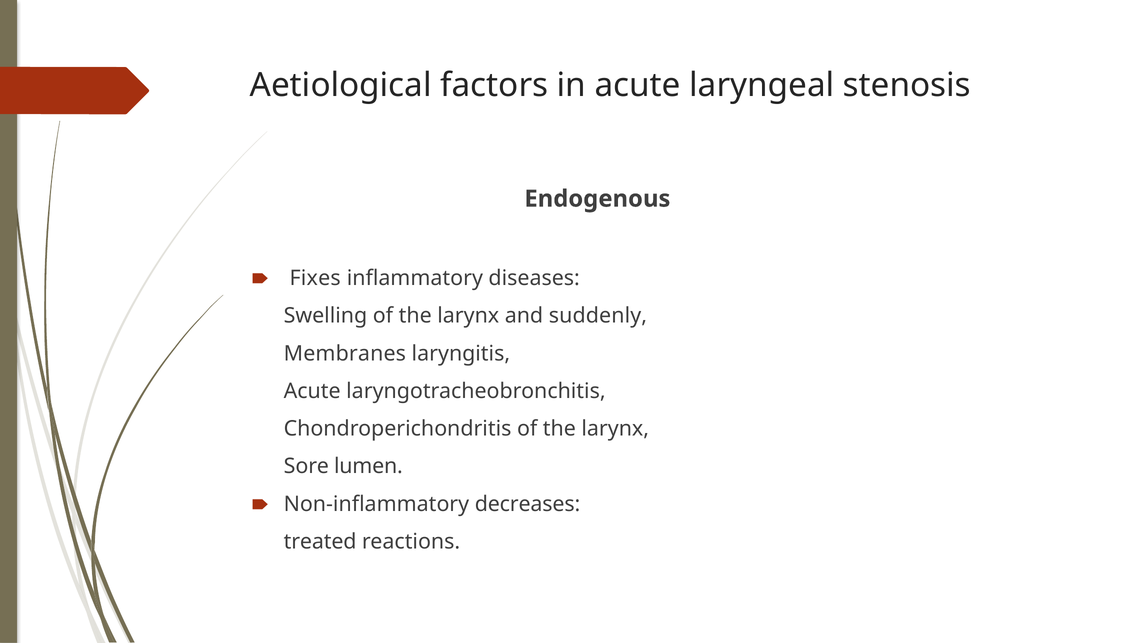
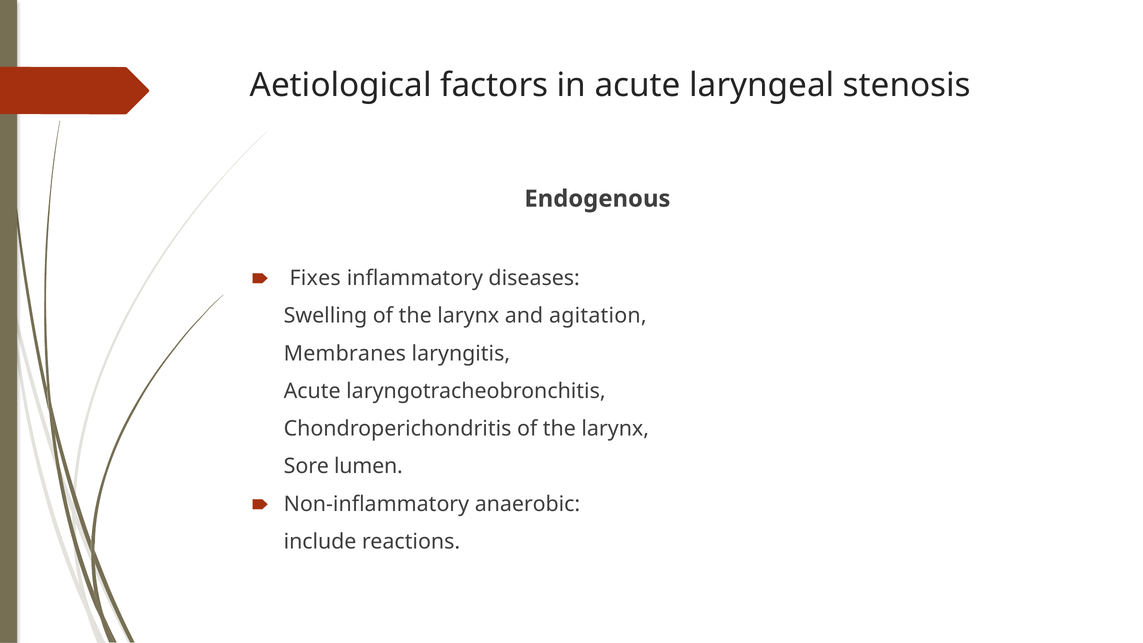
suddenly: suddenly -> agitation
decreases: decreases -> anaerobic
treated: treated -> include
